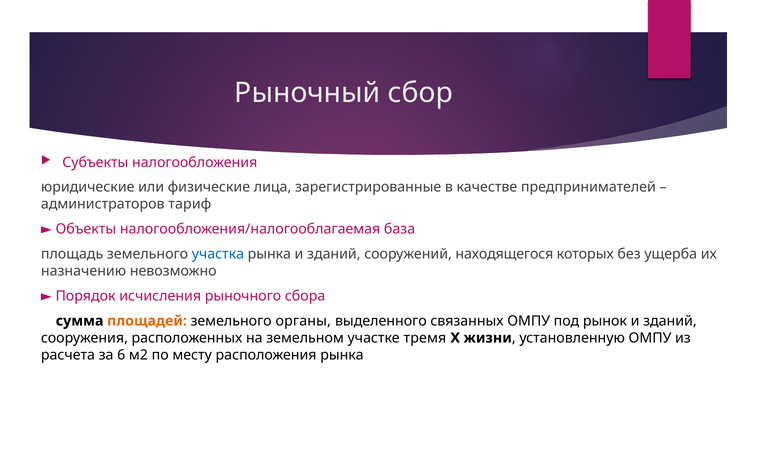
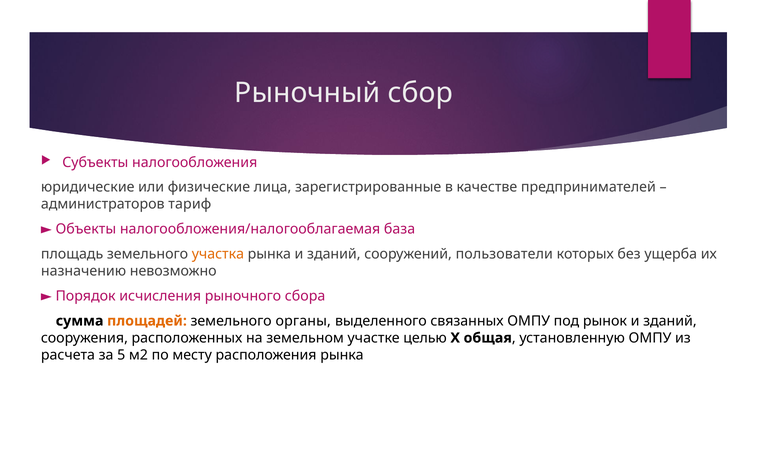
участка colour: blue -> orange
находящегося: находящегося -> пользователи
тремя: тремя -> целью
жизни: жизни -> общая
6: 6 -> 5
